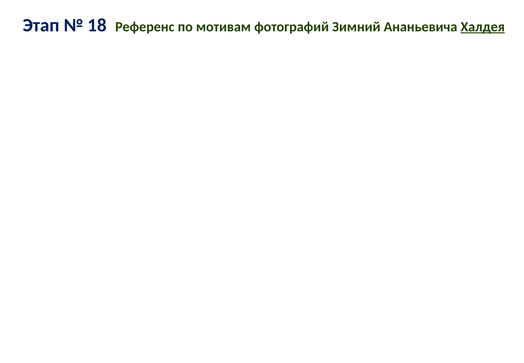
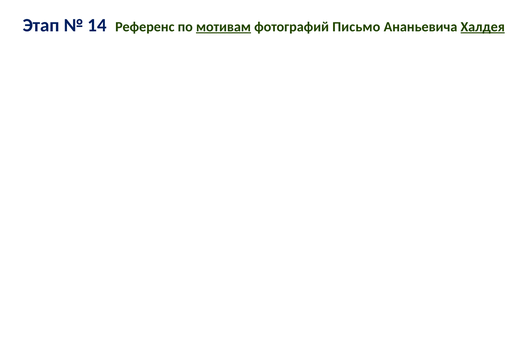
18: 18 -> 14
мотивам underline: none -> present
Зимний: Зимний -> Письмо
